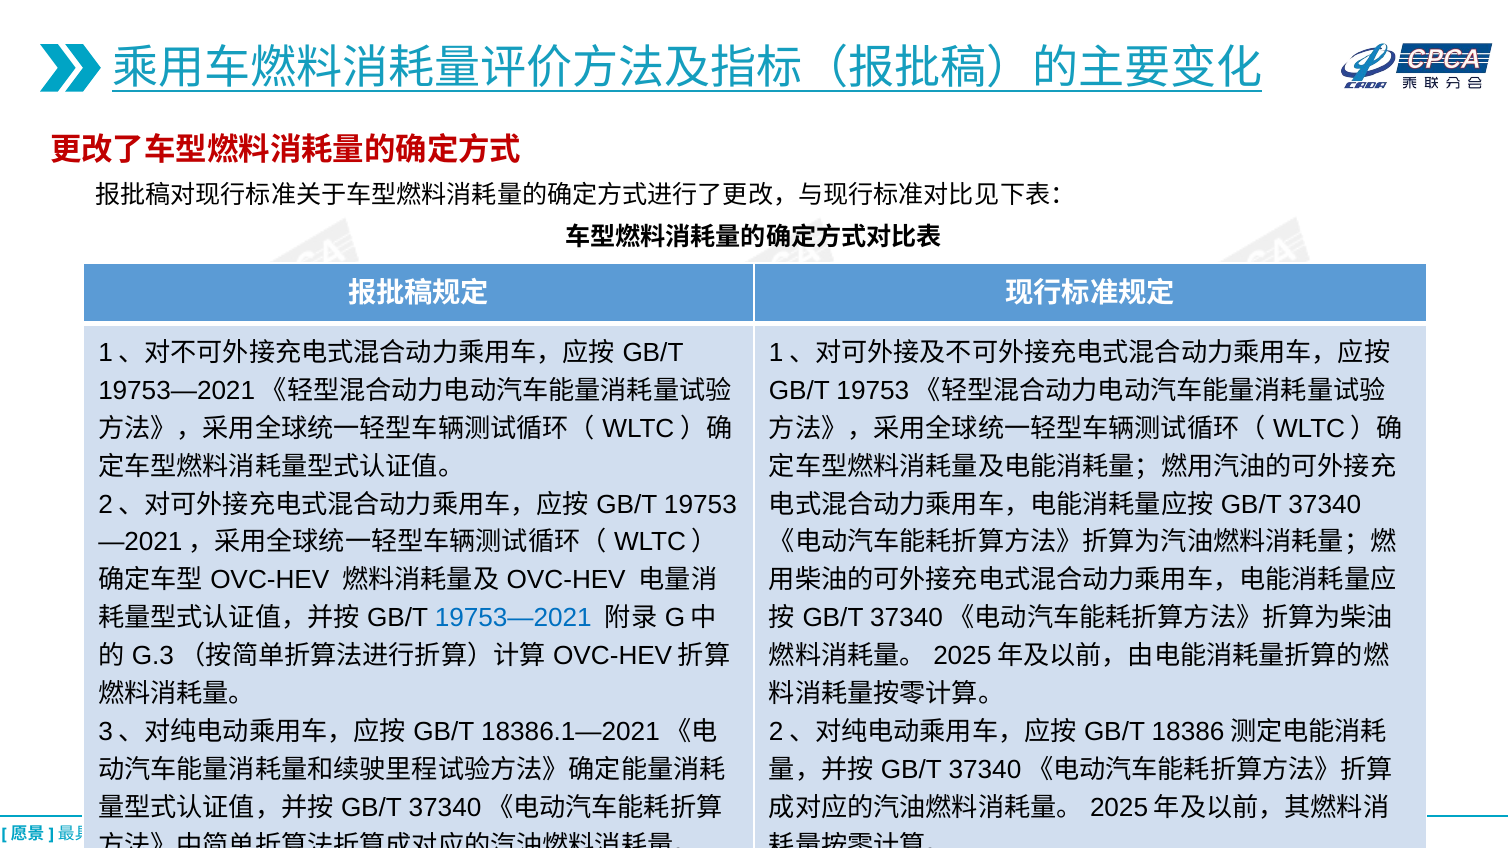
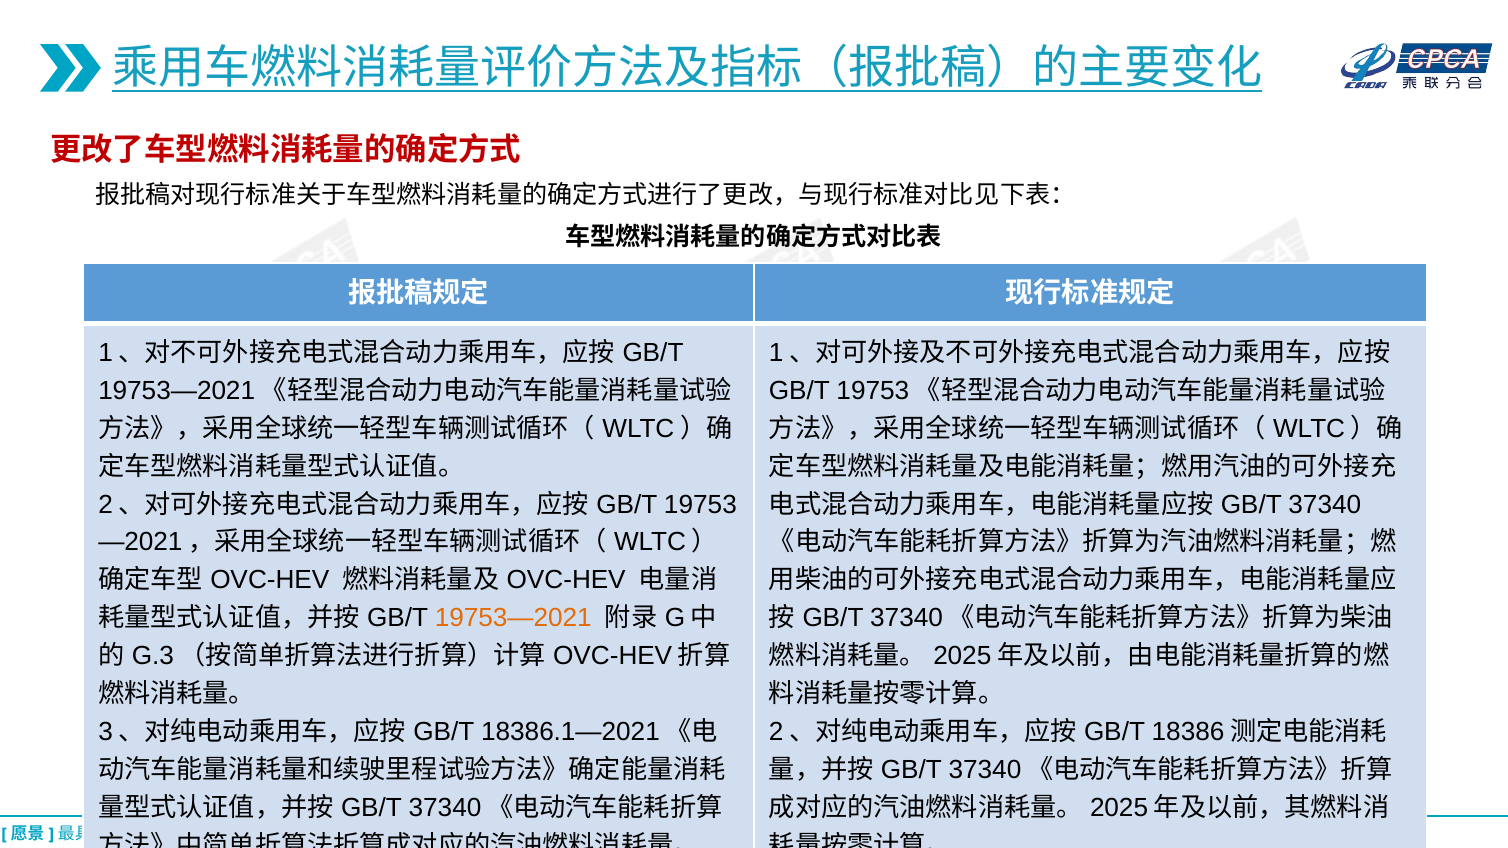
19753—2021 colour: blue -> orange
